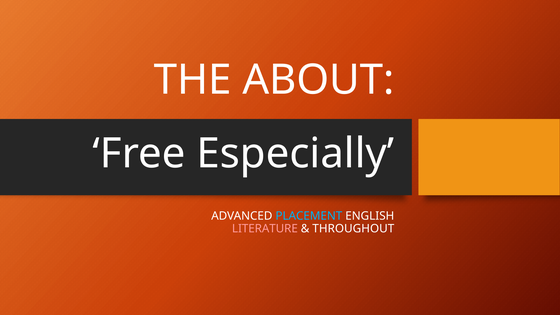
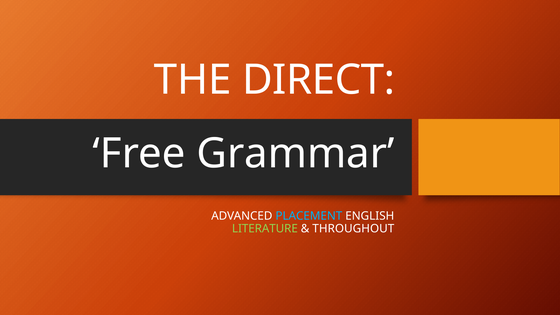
ABOUT: ABOUT -> DIRECT
Especially: Especially -> Grammar
LITERATURE colour: pink -> light green
